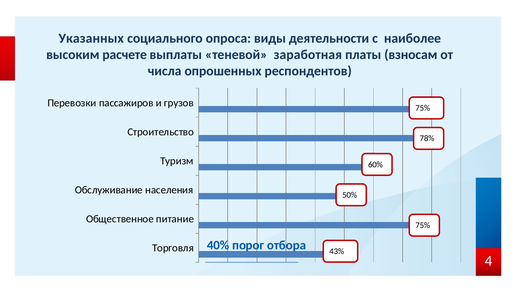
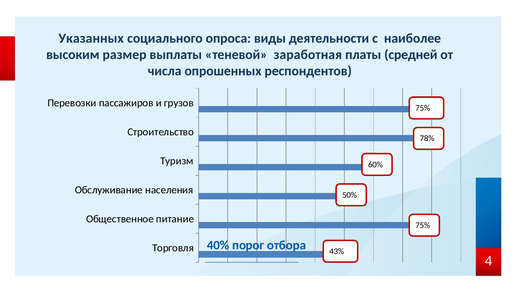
расчете: расчете -> размер
взносам: взносам -> средней
